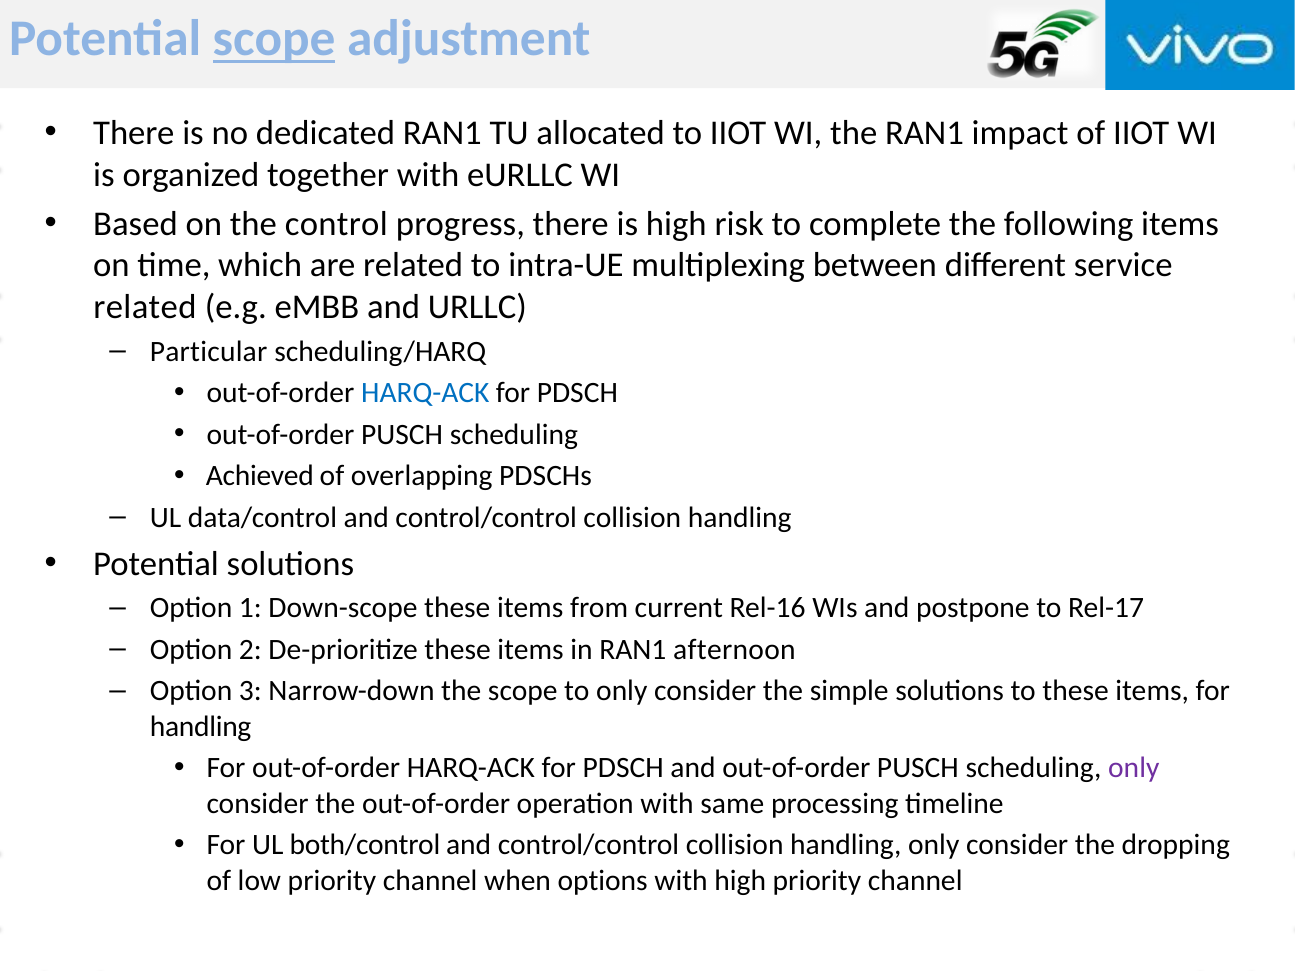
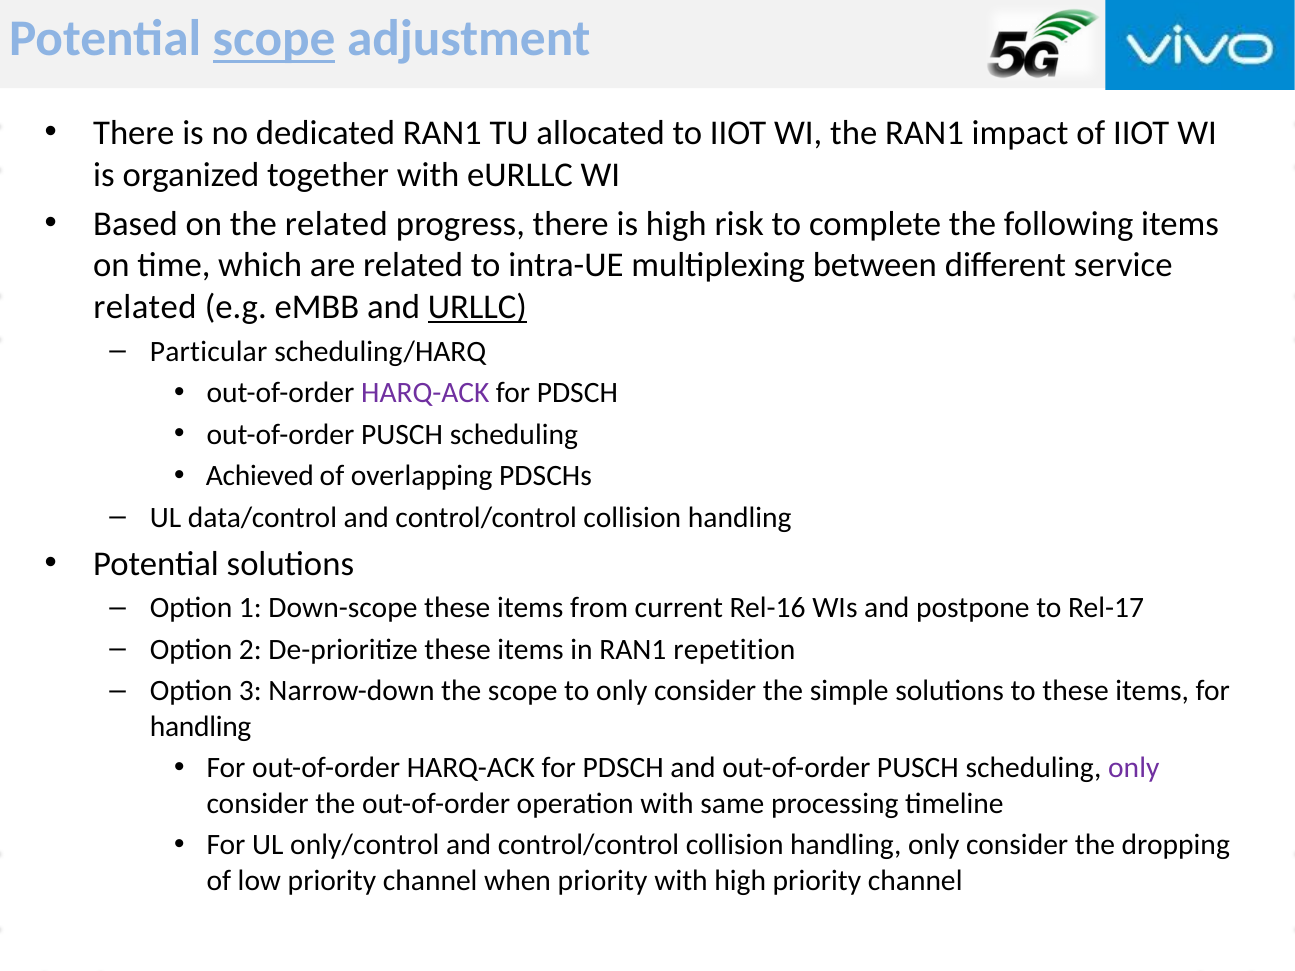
the control: control -> related
URLLC underline: none -> present
HARQ-ACK at (425, 393) colour: blue -> purple
afternoon: afternoon -> repetition
both/control: both/control -> only/control
when options: options -> priority
